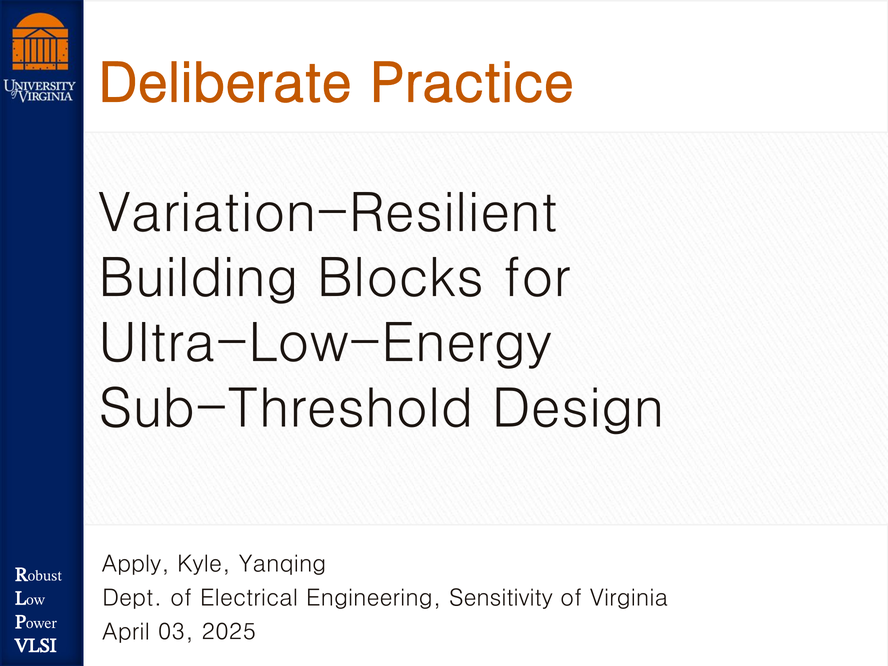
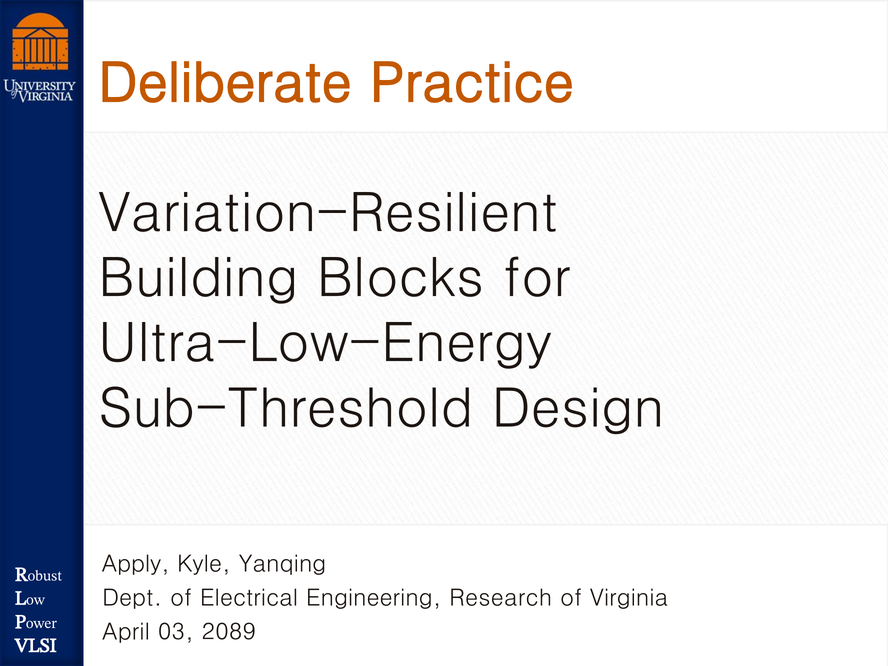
Sensitivity: Sensitivity -> Research
2025: 2025 -> 2089
